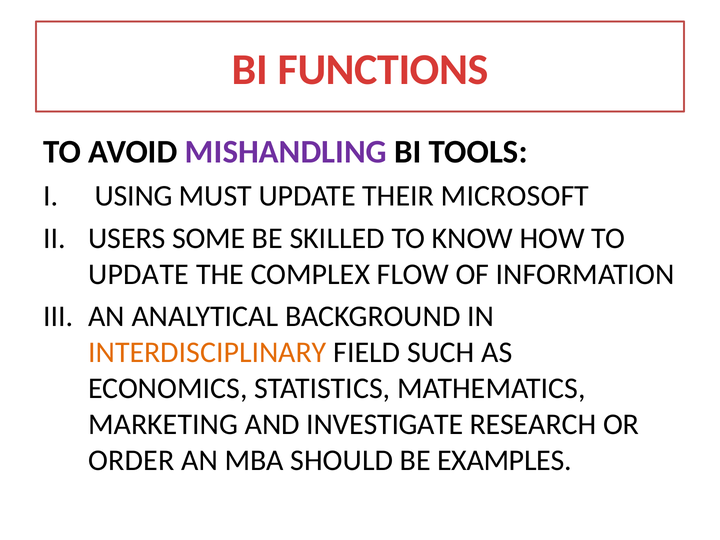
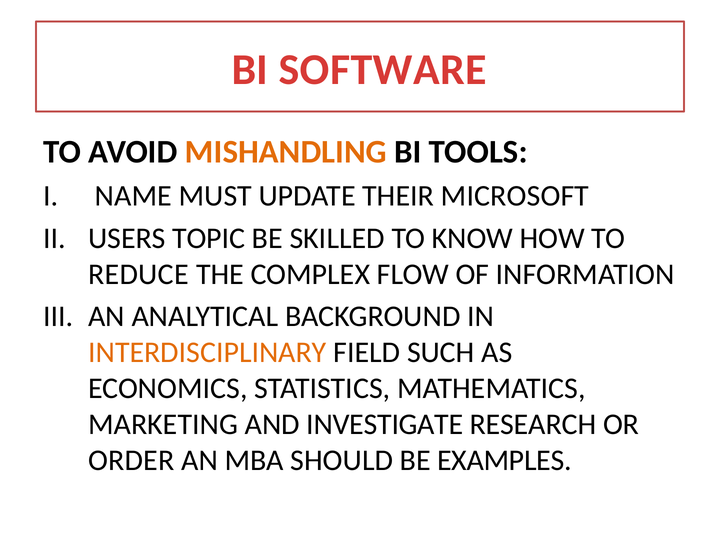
FUNCTIONS: FUNCTIONS -> SOFTWARE
MISHANDLING colour: purple -> orange
USING: USING -> NAME
SOME: SOME -> TOPIC
UPDATE at (139, 274): UPDATE -> REDUCE
